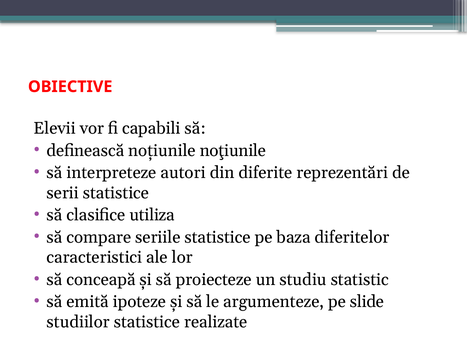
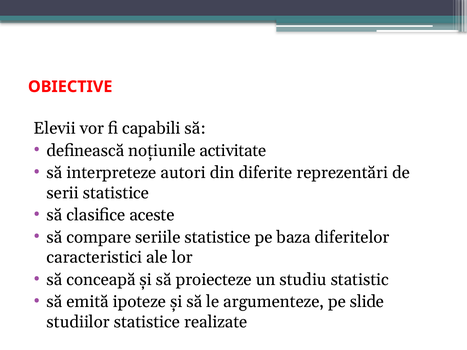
noţiunile noţiunile: noţiunile -> activitate
utiliza: utiliza -> aceste
